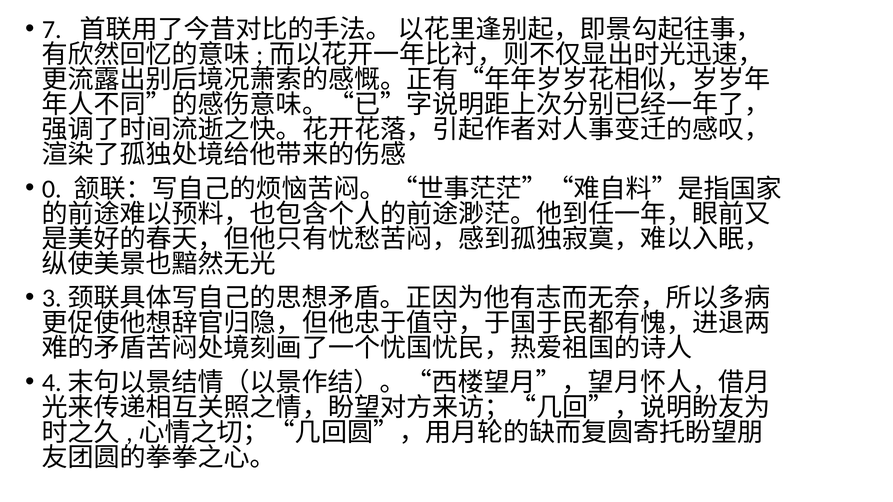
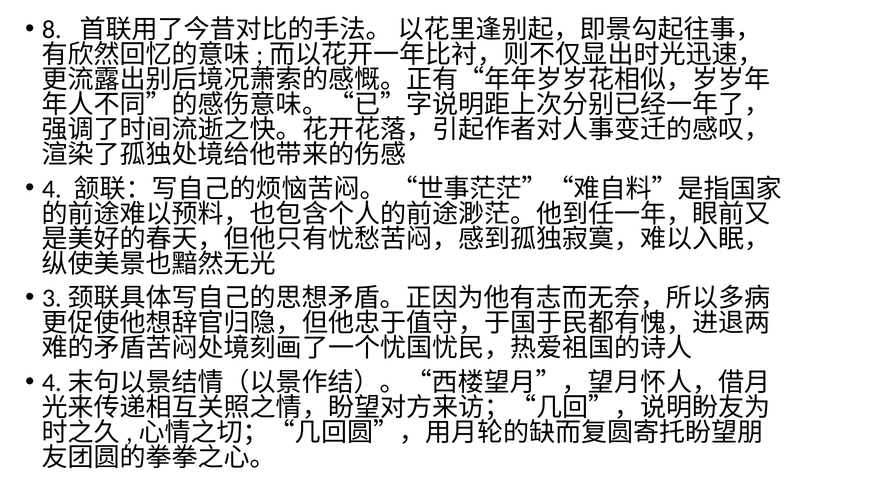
7: 7 -> 8
0: 0 -> 4
